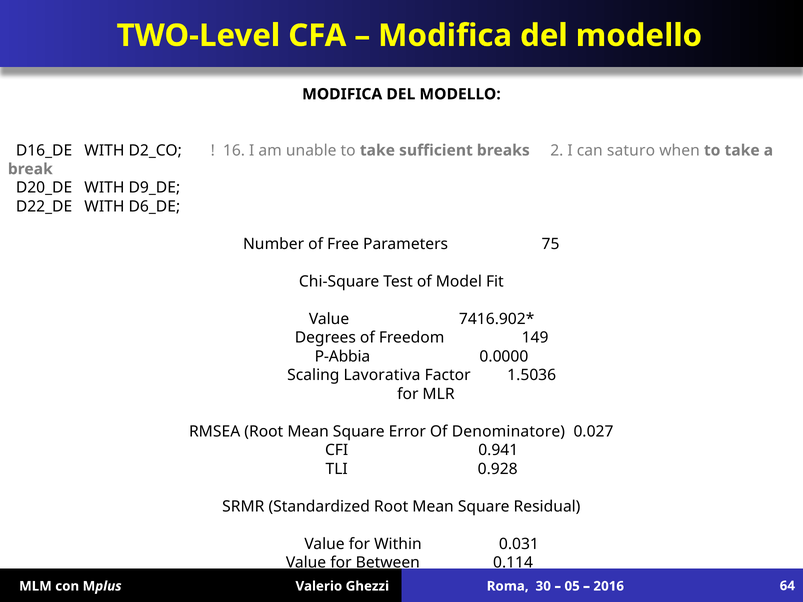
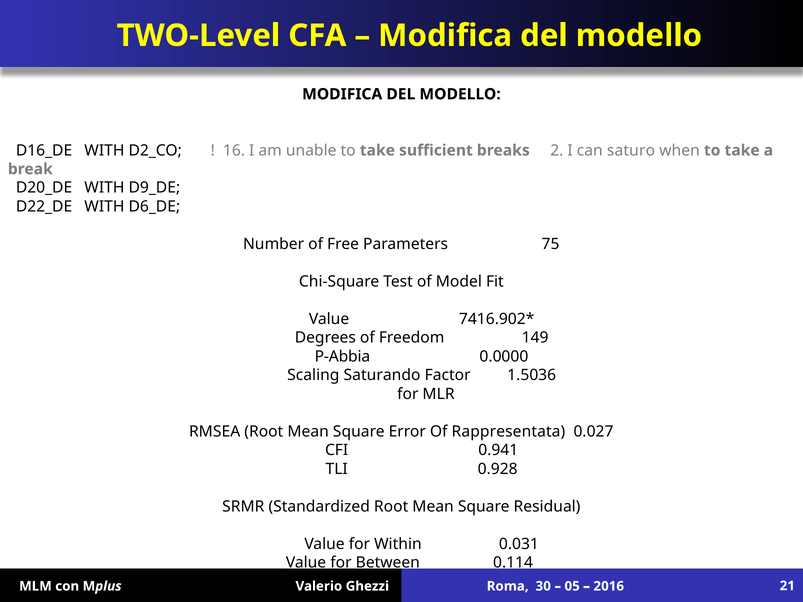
Lavorativa: Lavorativa -> Saturando
Denominatore: Denominatore -> Rappresentata
64: 64 -> 21
